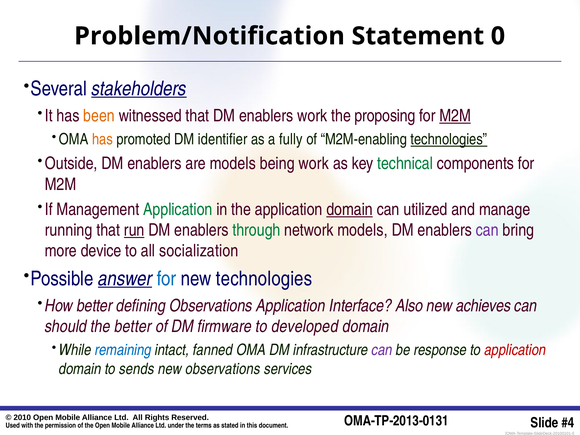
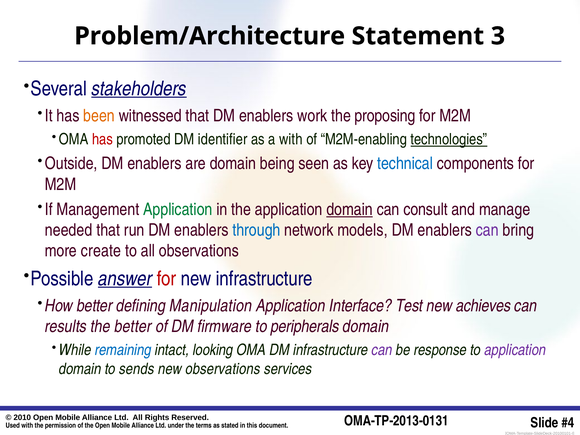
Problem/Notification: Problem/Notification -> Problem/Architecture
0: 0 -> 3
M2M at (455, 116) underline: present -> none
has at (102, 139) colour: orange -> red
a fully: fully -> with
are models: models -> domain
being work: work -> seen
technical colour: green -> blue
utilized: utilized -> consult
running: running -> needed
run underline: present -> none
through colour: green -> blue
device: device -> create
all socialization: socialization -> observations
for at (166, 279) colour: blue -> red
new technologies: technologies -> infrastructure
defining Observations: Observations -> Manipulation
Also: Also -> Test
should: should -> results
developed: developed -> peripherals
fanned: fanned -> looking
application at (515, 350) colour: red -> purple
